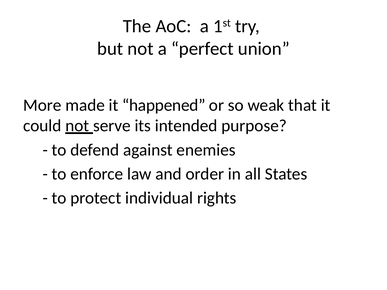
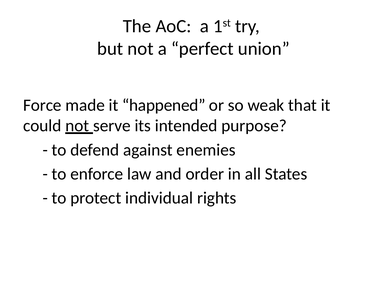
More: More -> Force
